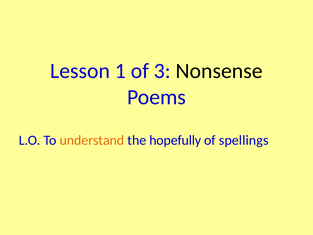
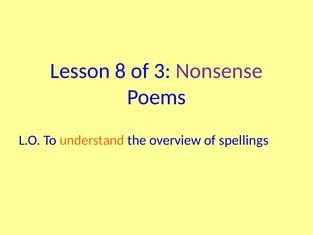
1: 1 -> 8
Nonsense colour: black -> purple
hopefully: hopefully -> overview
